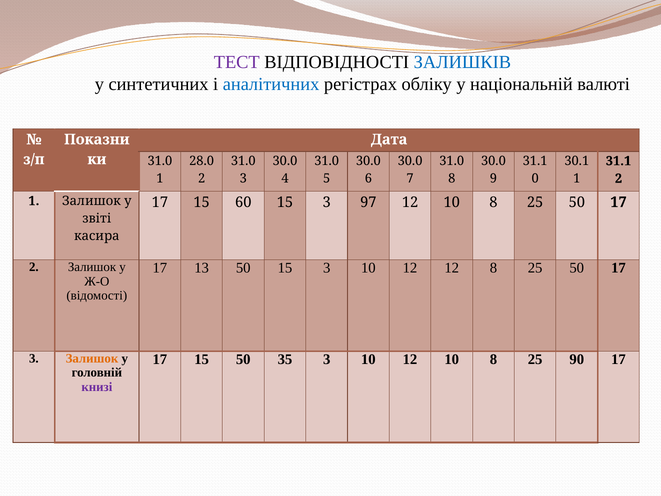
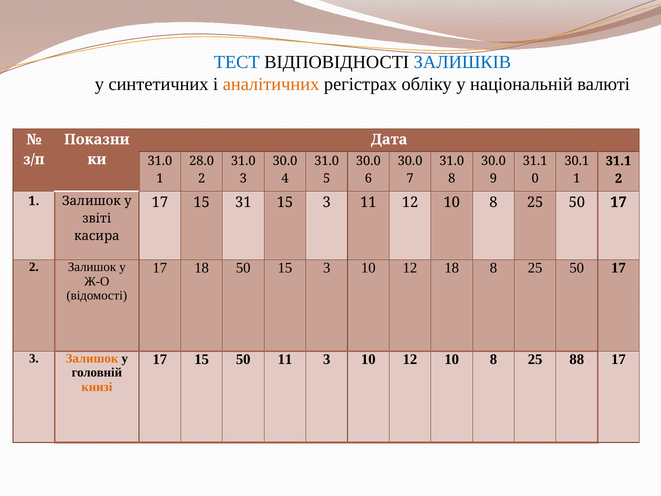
ТЕСТ colour: purple -> blue
аналітичних colour: blue -> orange
60: 60 -> 31
3 97: 97 -> 11
17 13: 13 -> 18
12 12: 12 -> 18
50 35: 35 -> 11
90: 90 -> 88
книзі colour: purple -> orange
